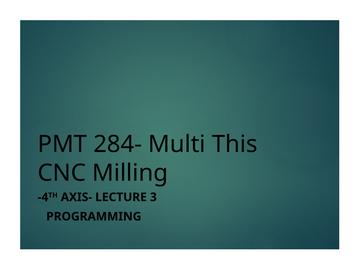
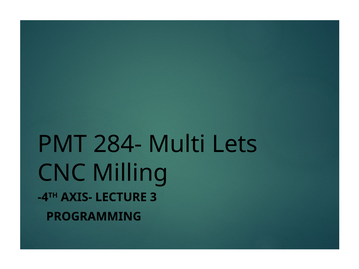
This: This -> Lets
